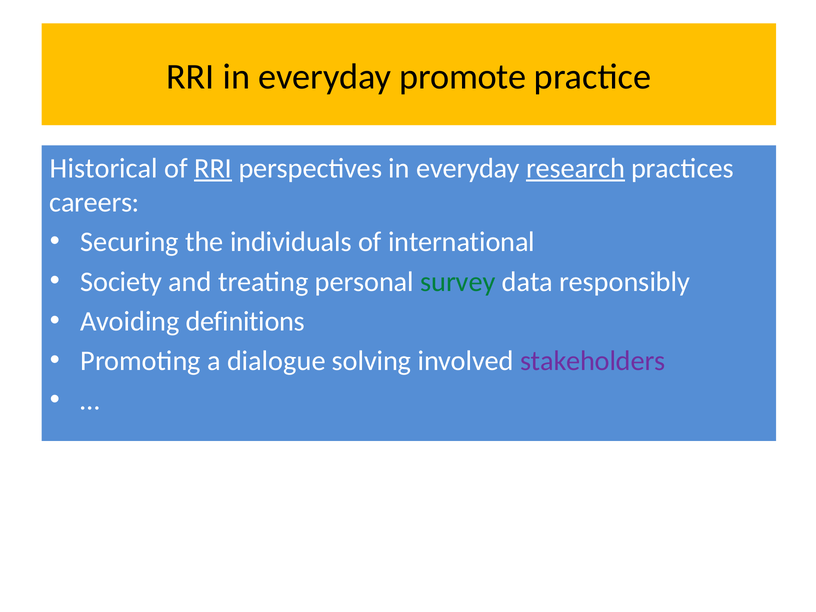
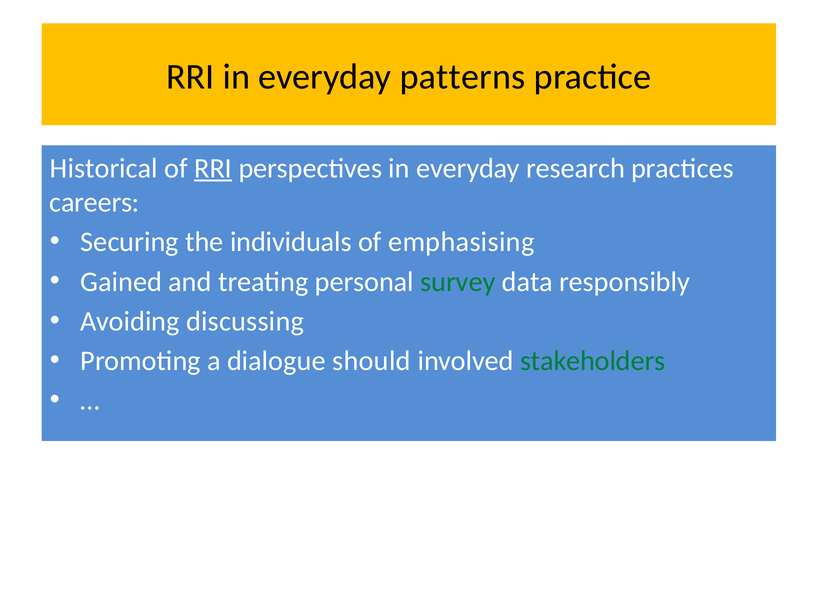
promote: promote -> patterns
research underline: present -> none
international: international -> emphasising
Society: Society -> Gained
definitions: definitions -> discussing
solving: solving -> should
stakeholders colour: purple -> green
